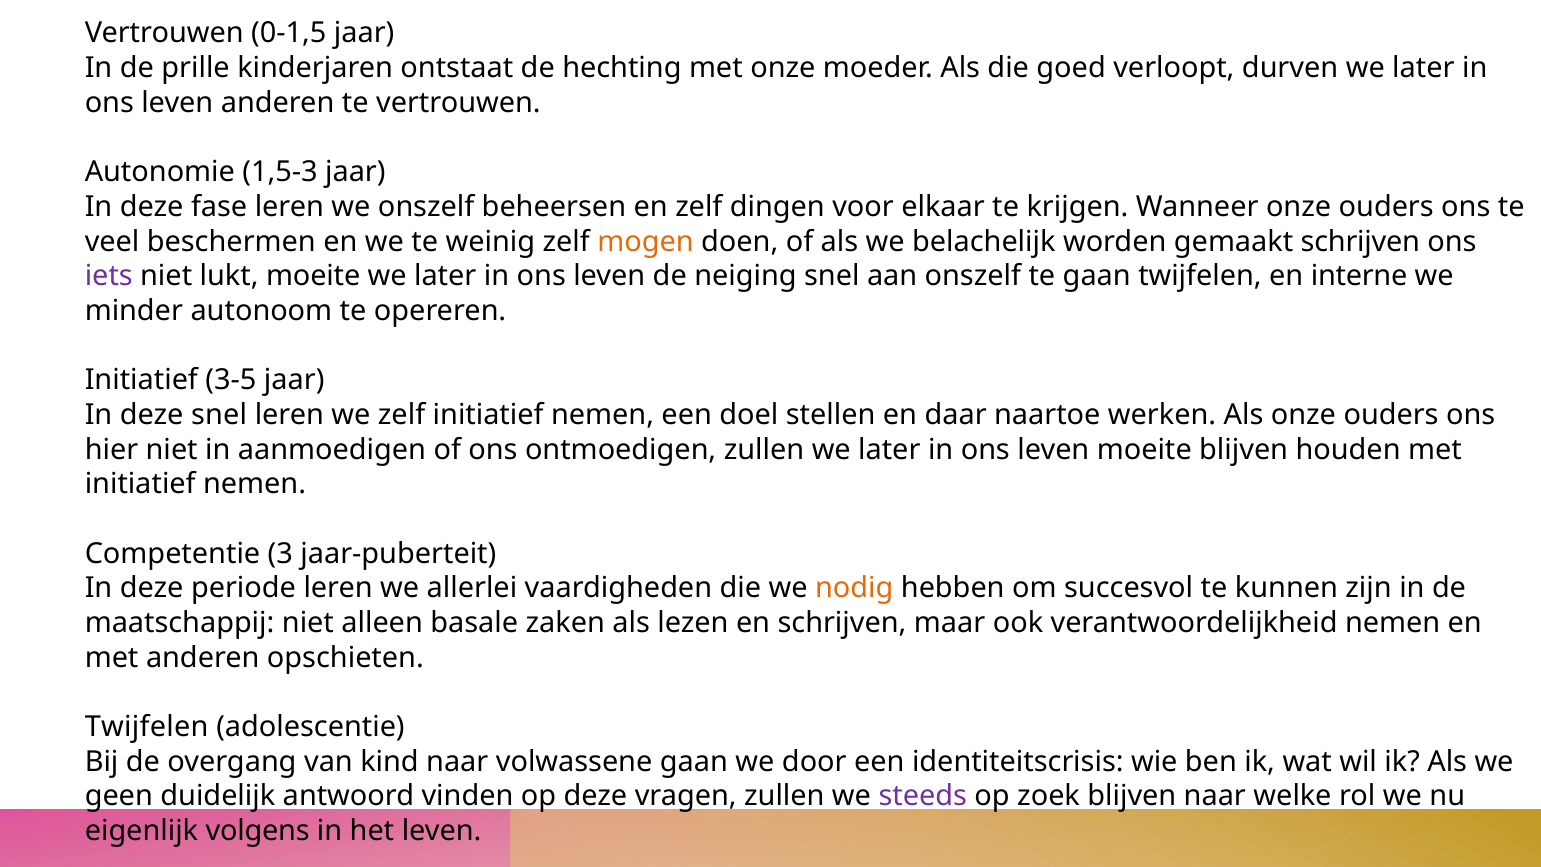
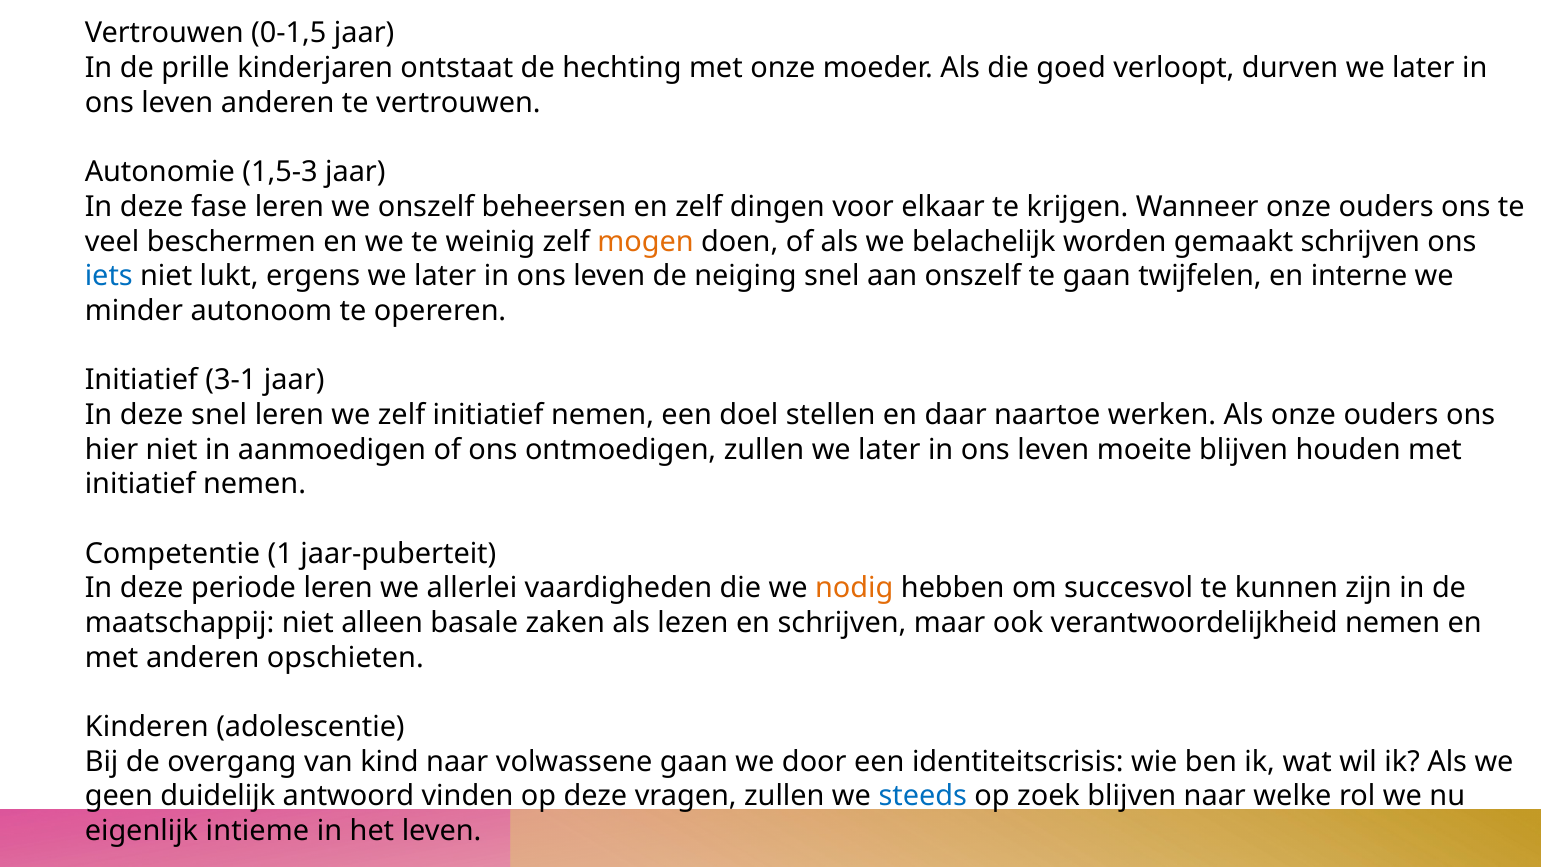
iets colour: purple -> blue
lukt moeite: moeite -> ergens
3-5: 3-5 -> 3-1
3: 3 -> 1
Twijfelen at (147, 727): Twijfelen -> Kinderen
steeds colour: purple -> blue
volgens: volgens -> intieme
